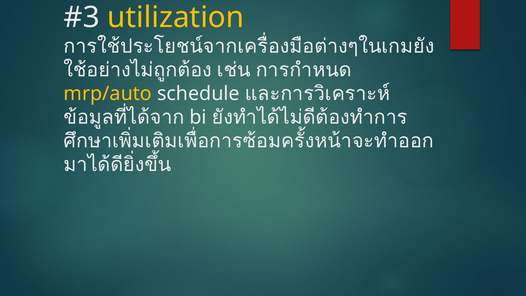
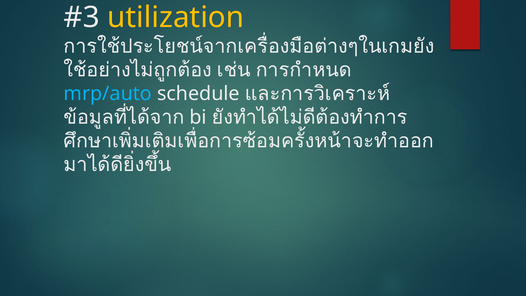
mrp/auto colour: yellow -> light blue
